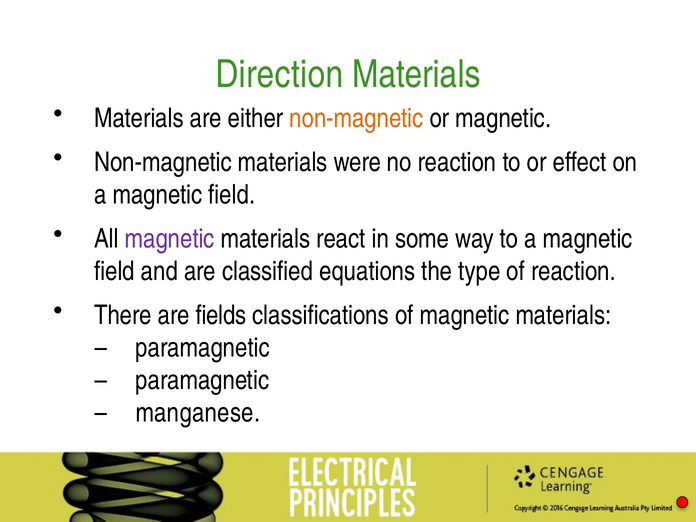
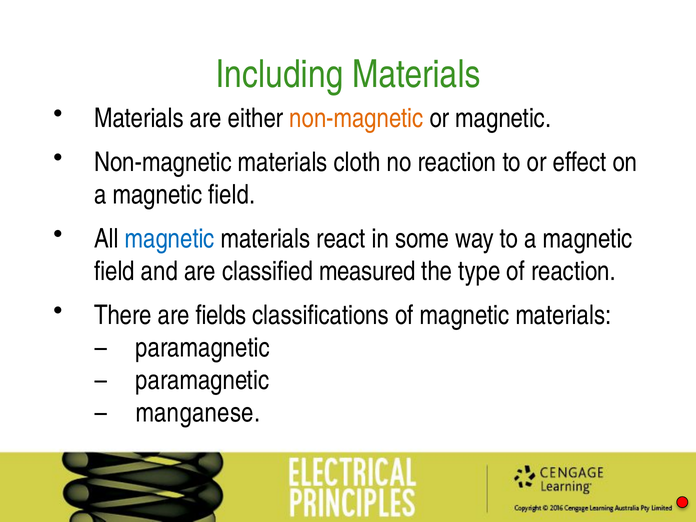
Direction: Direction -> Including
were: were -> cloth
magnetic at (170, 239) colour: purple -> blue
equations: equations -> measured
